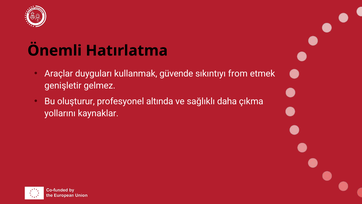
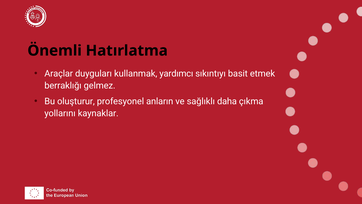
güvende: güvende -> yardımcı
from: from -> basit
genişletir: genişletir -> berraklığı
altında: altında -> anların
